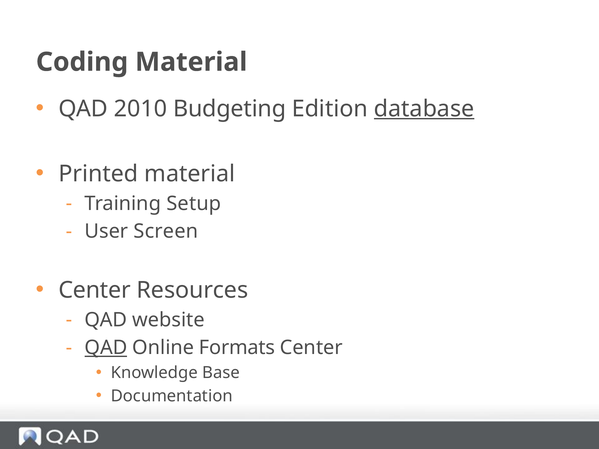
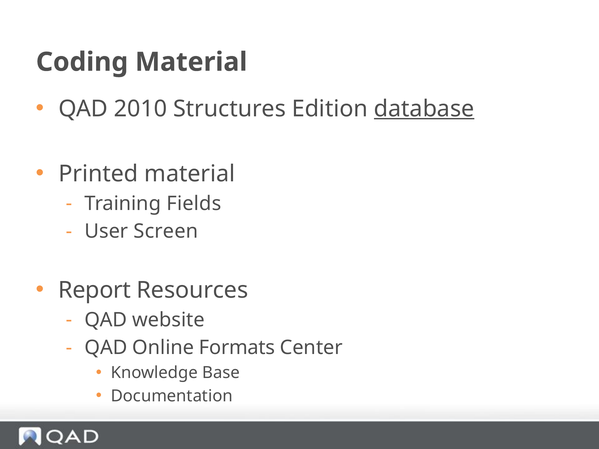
Budgeting: Budgeting -> Structures
Setup: Setup -> Fields
Center at (95, 290): Center -> Report
QAD at (106, 348) underline: present -> none
